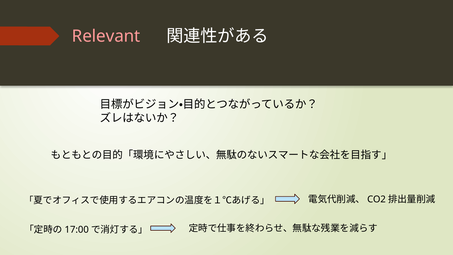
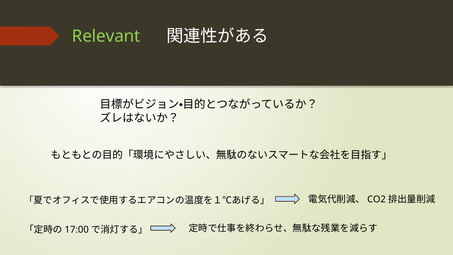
Relevant colour: pink -> light green
